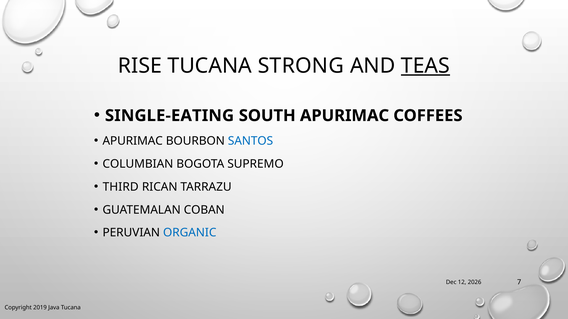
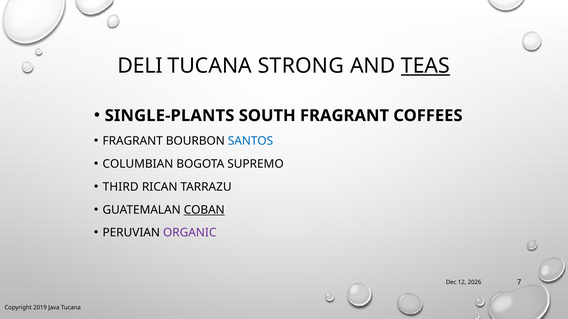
RISE: RISE -> DELI
SINGLE-EATING: SINGLE-EATING -> SINGLE-PLANTS
SOUTH APURIMAC: APURIMAC -> FRAGRANT
APURIMAC at (133, 141): APURIMAC -> FRAGRANT
COBAN underline: none -> present
ORGANIC colour: blue -> purple
